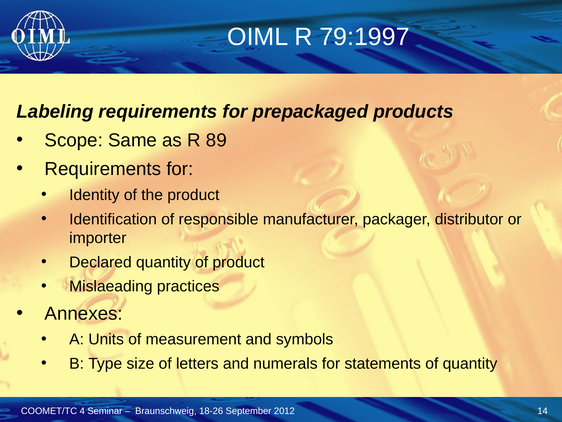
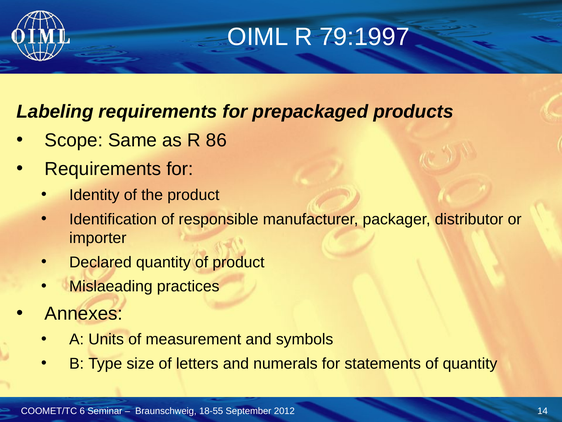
89: 89 -> 86
4: 4 -> 6
18-26: 18-26 -> 18-55
